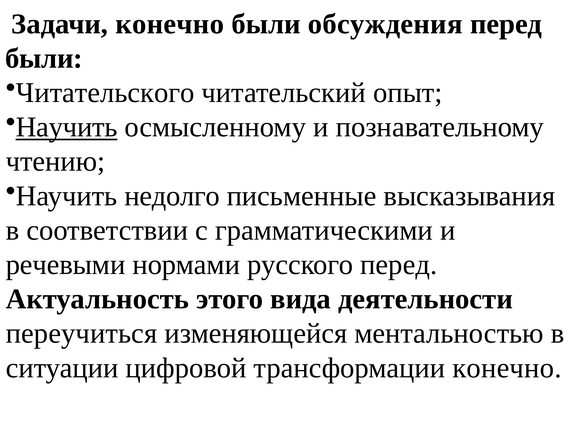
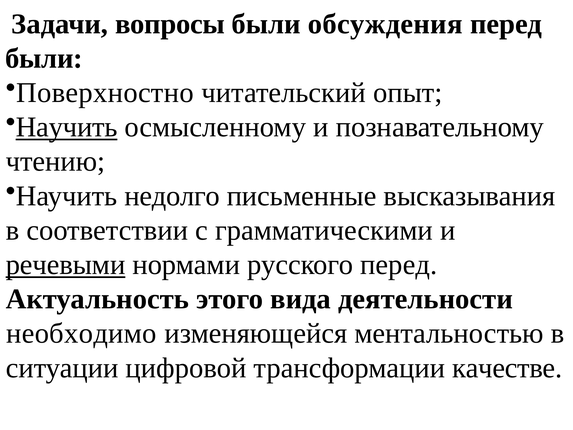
Задачи конечно: конечно -> вопросы
Читательского: Читательского -> Поверхностно
речевыми underline: none -> present
переучиться: переучиться -> необходимо
трансформации конечно: конечно -> качестве
